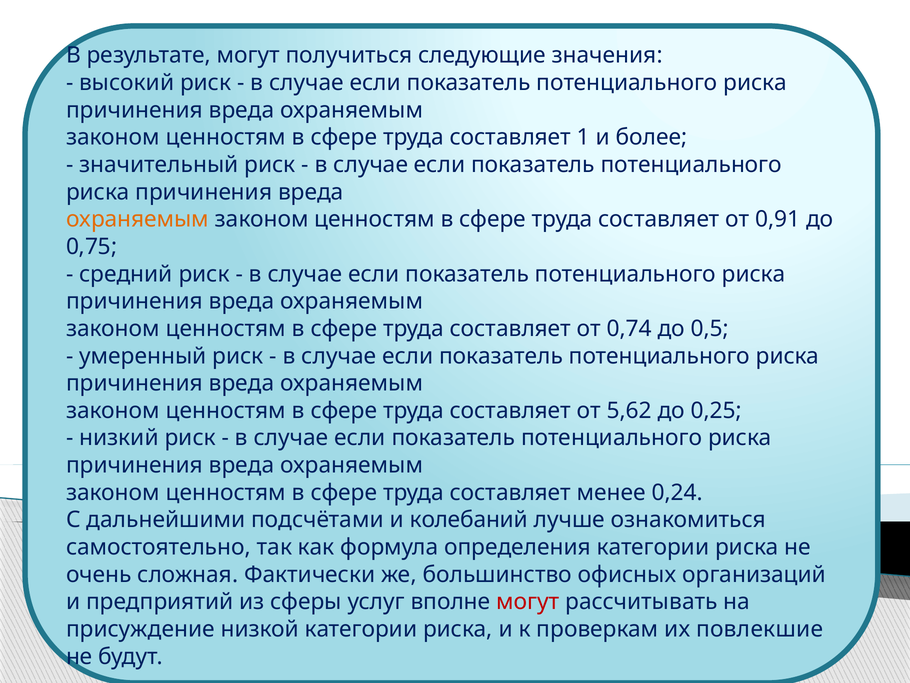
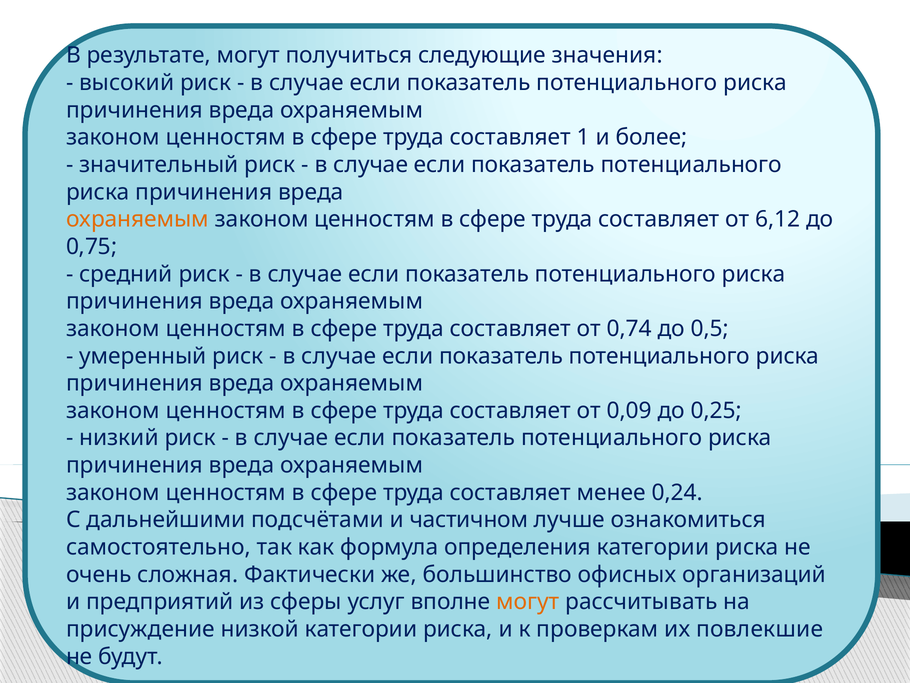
0,91: 0,91 -> 6,12
5,62: 5,62 -> 0,09
колебаний: колебаний -> частичном
могут at (528, 601) colour: red -> orange
